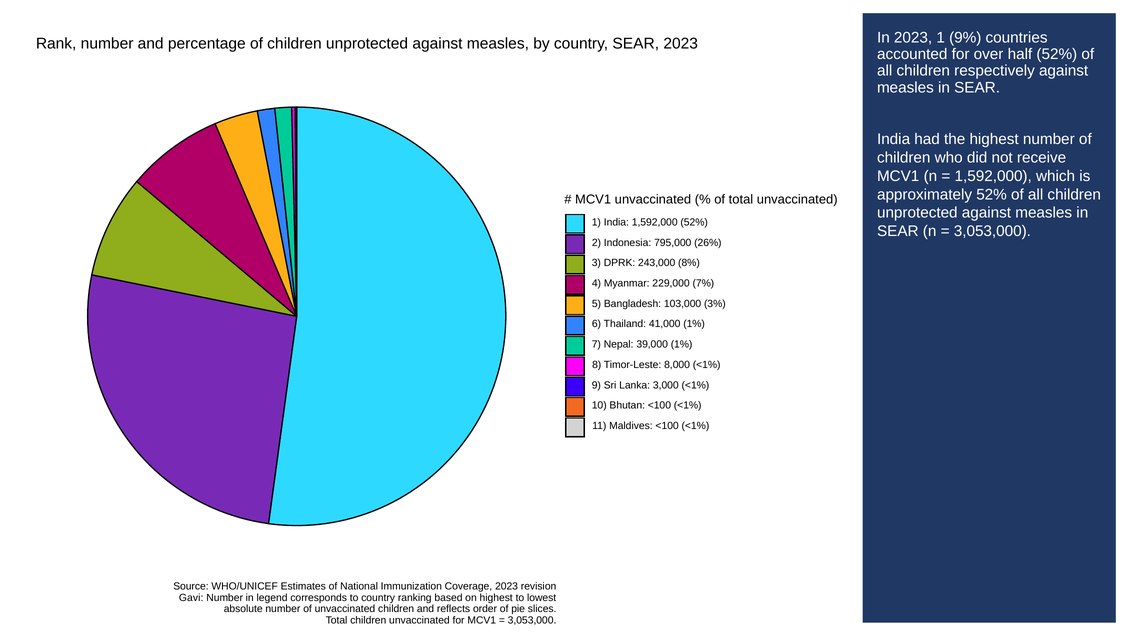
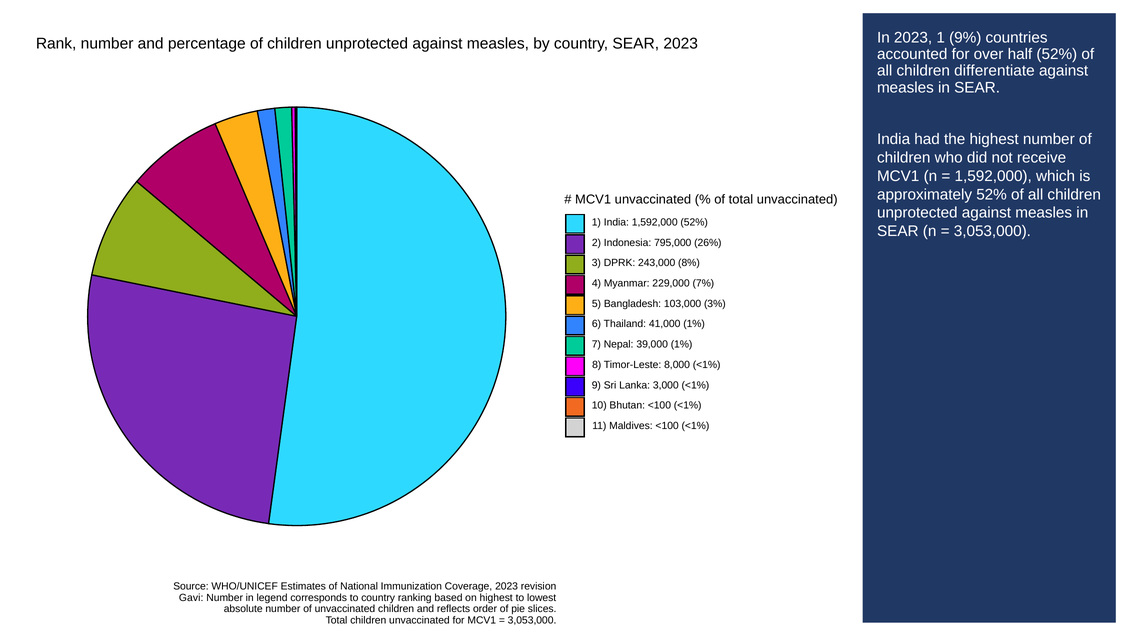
respectively: respectively -> differentiate
